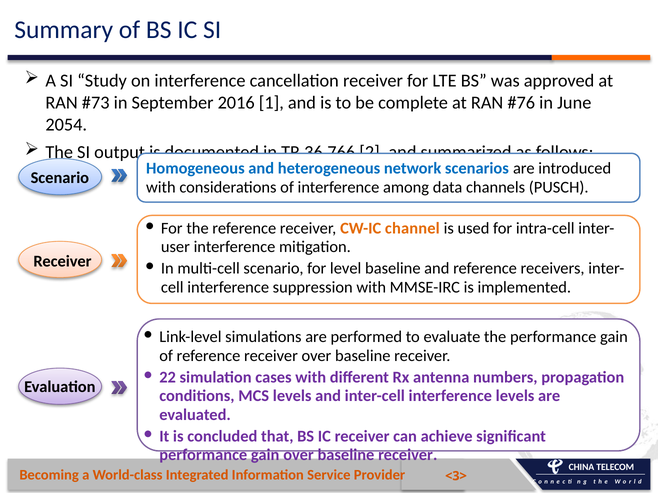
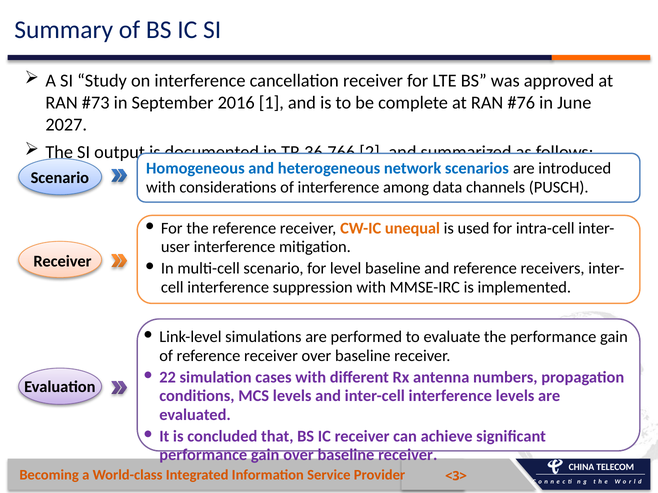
2054: 2054 -> 2027
channel: channel -> unequal
